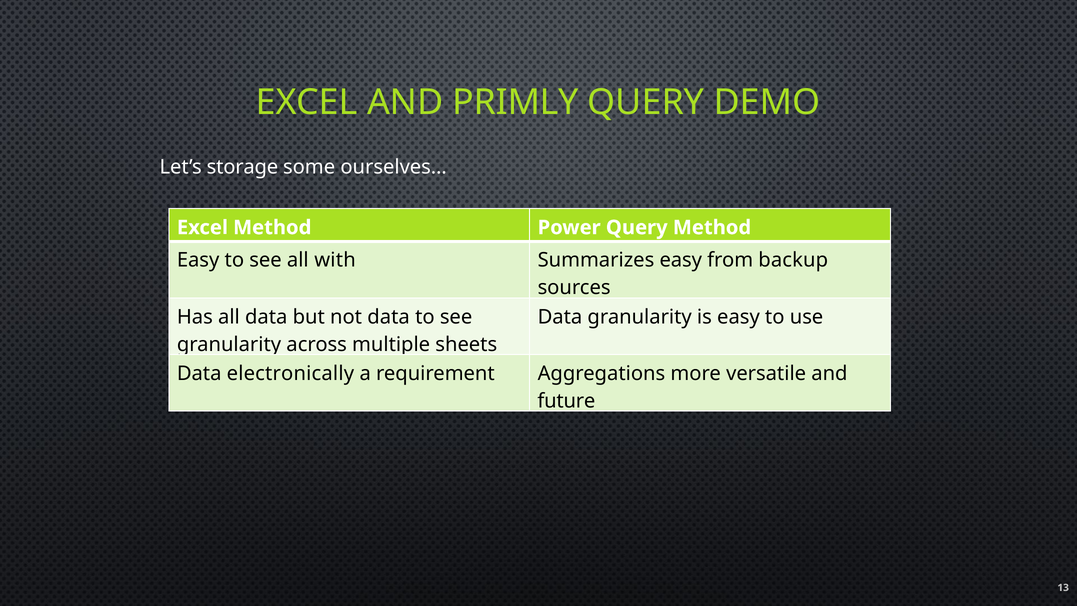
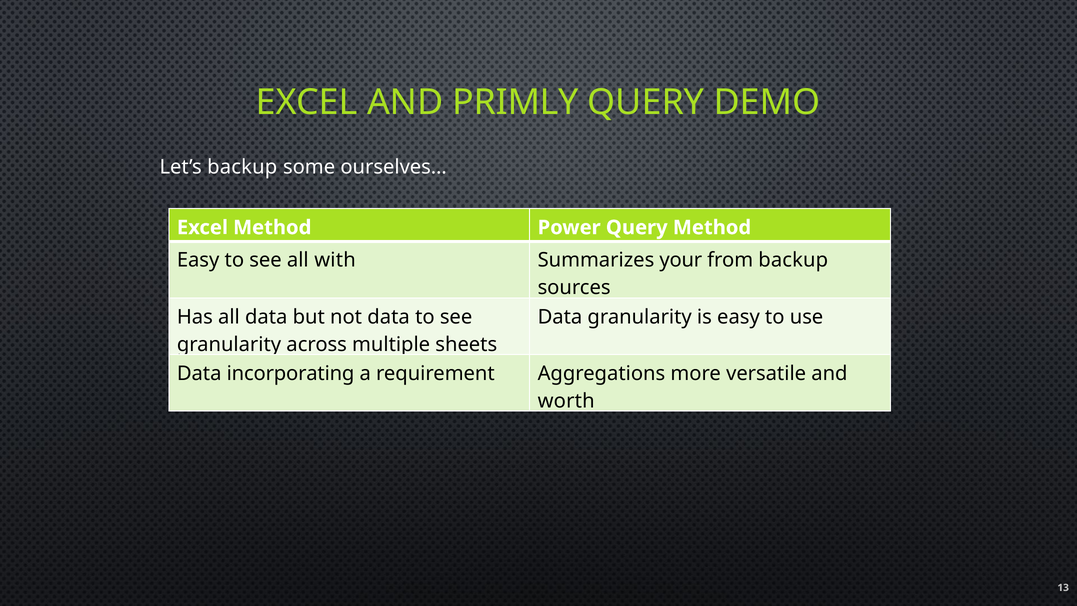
Let’s storage: storage -> backup
Summarizes easy: easy -> your
electronically: electronically -> incorporating
future: future -> worth
